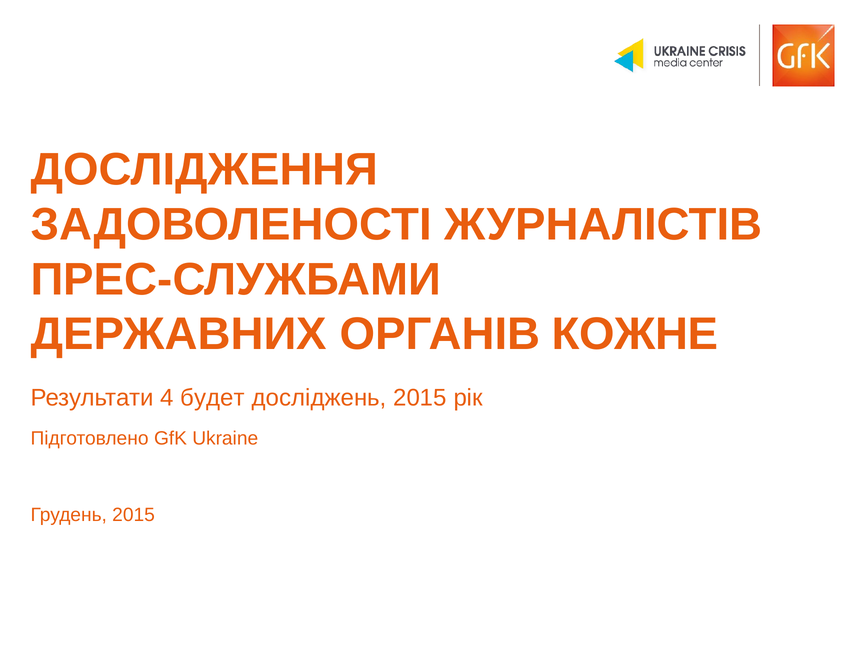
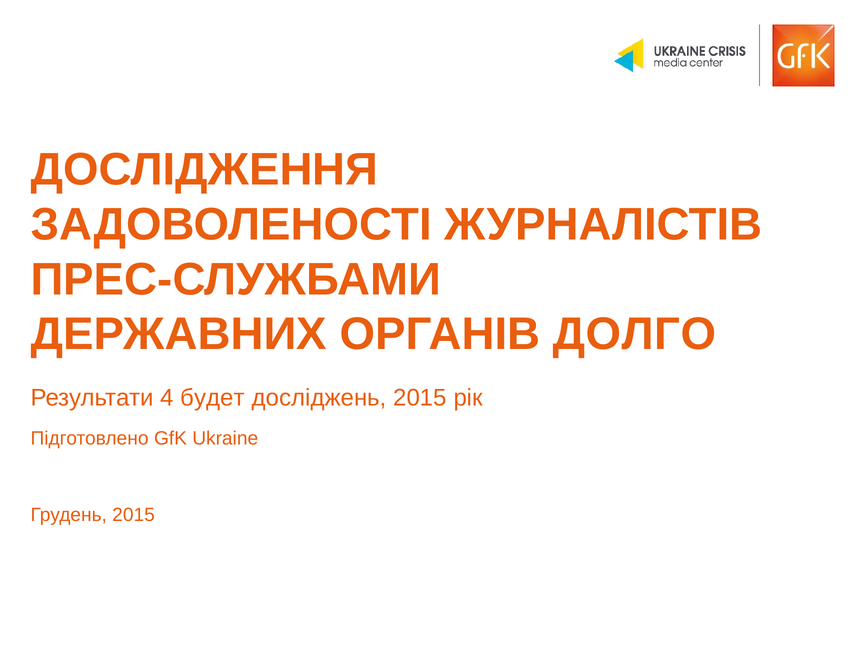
КОЖНЕ: КОЖНЕ -> ДОЛГО
